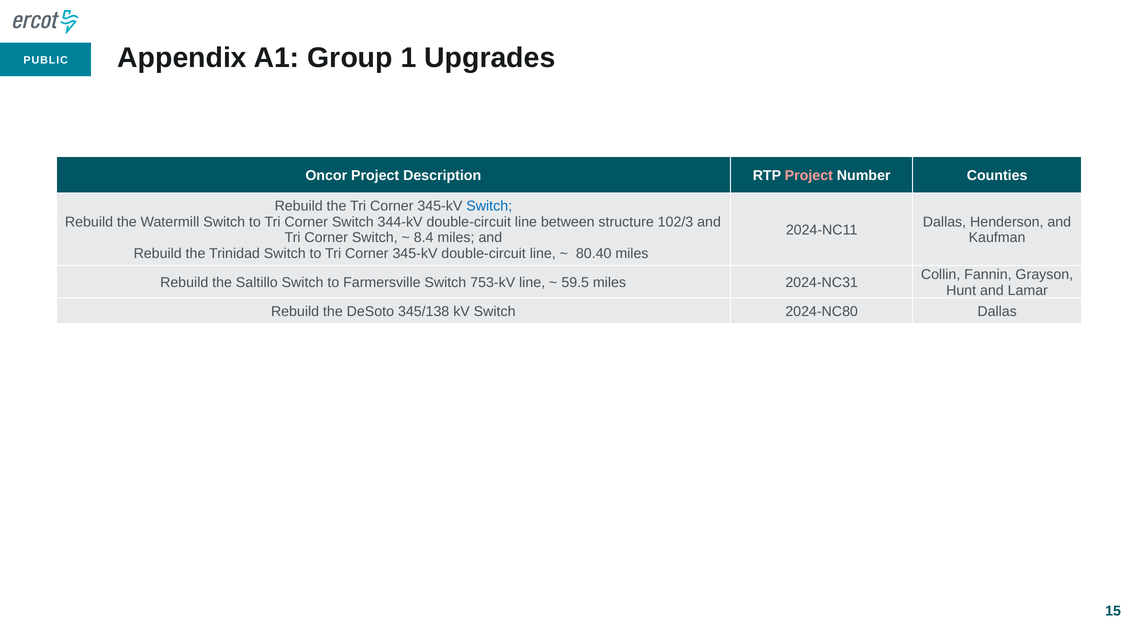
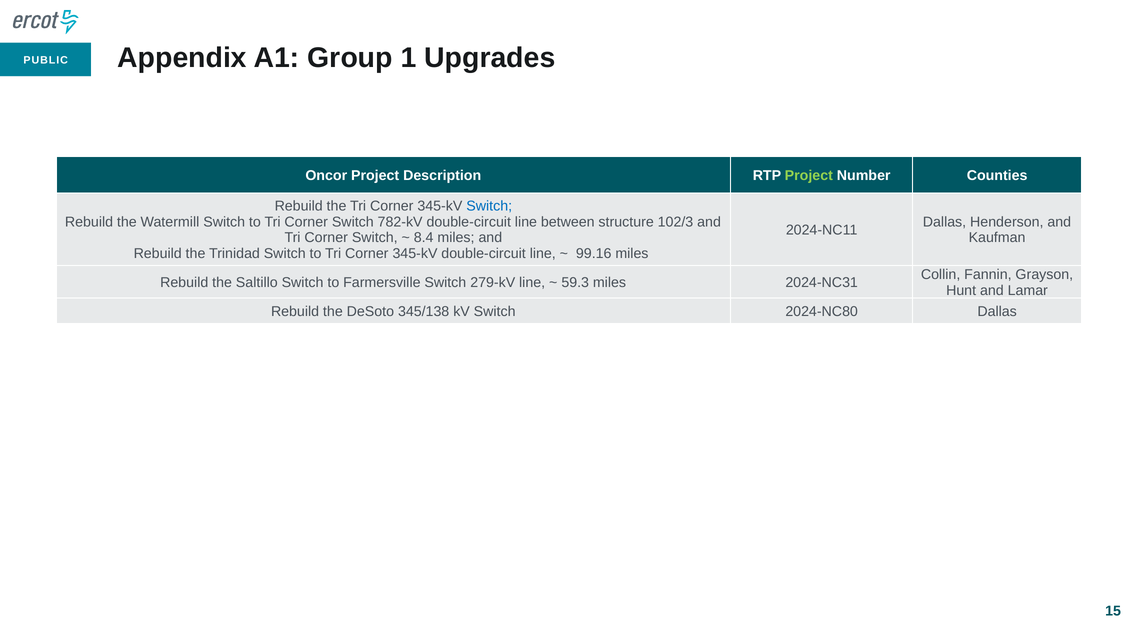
Project at (809, 175) colour: pink -> light green
344-kV: 344-kV -> 782-kV
80.40: 80.40 -> 99.16
753-kV: 753-kV -> 279-kV
59.5: 59.5 -> 59.3
